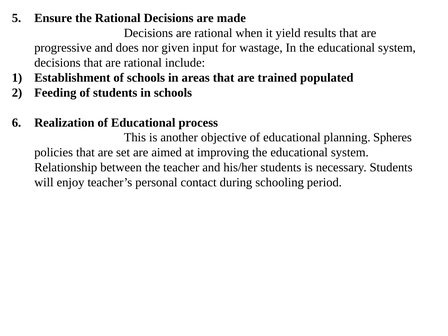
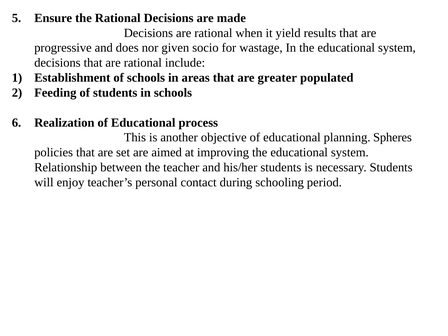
input: input -> socio
trained: trained -> greater
